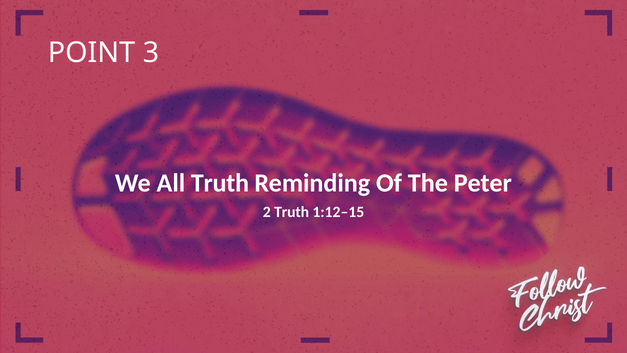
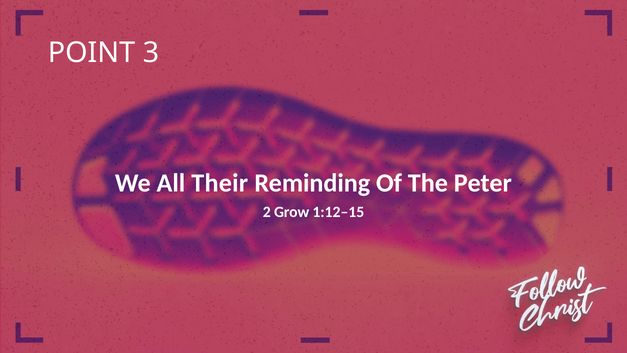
All Truth: Truth -> Their
2 Truth: Truth -> Grow
